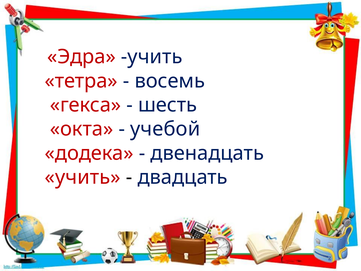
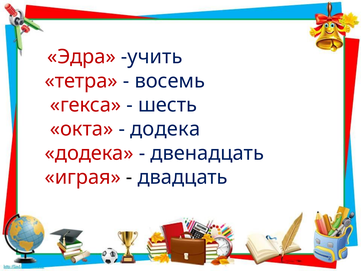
учебой at (165, 129): учебой -> додека
учить at (83, 177): учить -> играя
